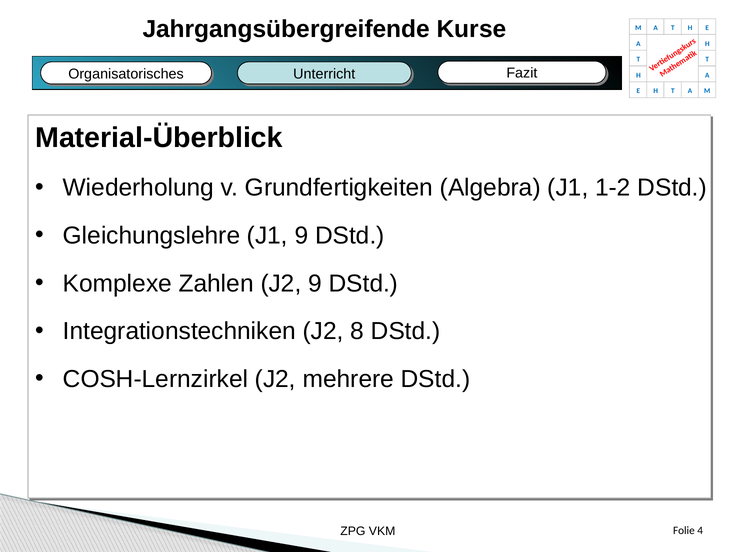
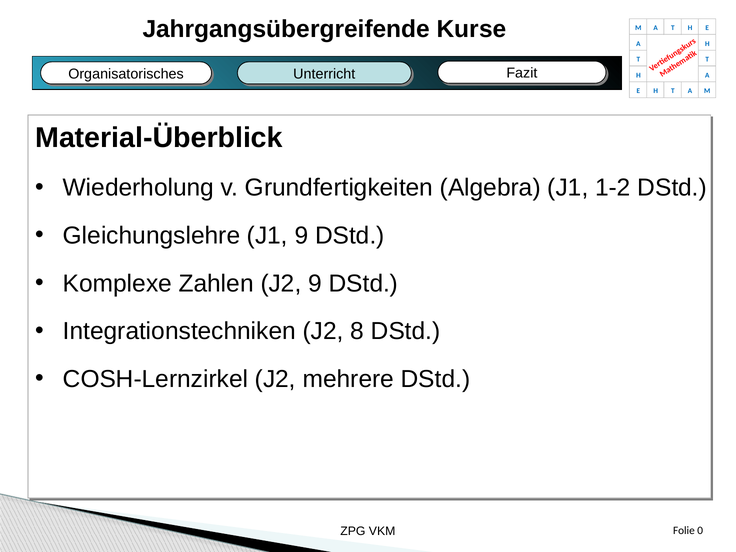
4: 4 -> 0
